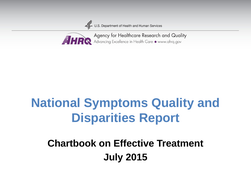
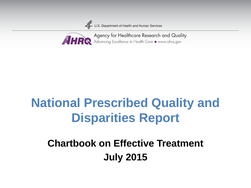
Symptoms: Symptoms -> Prescribed
